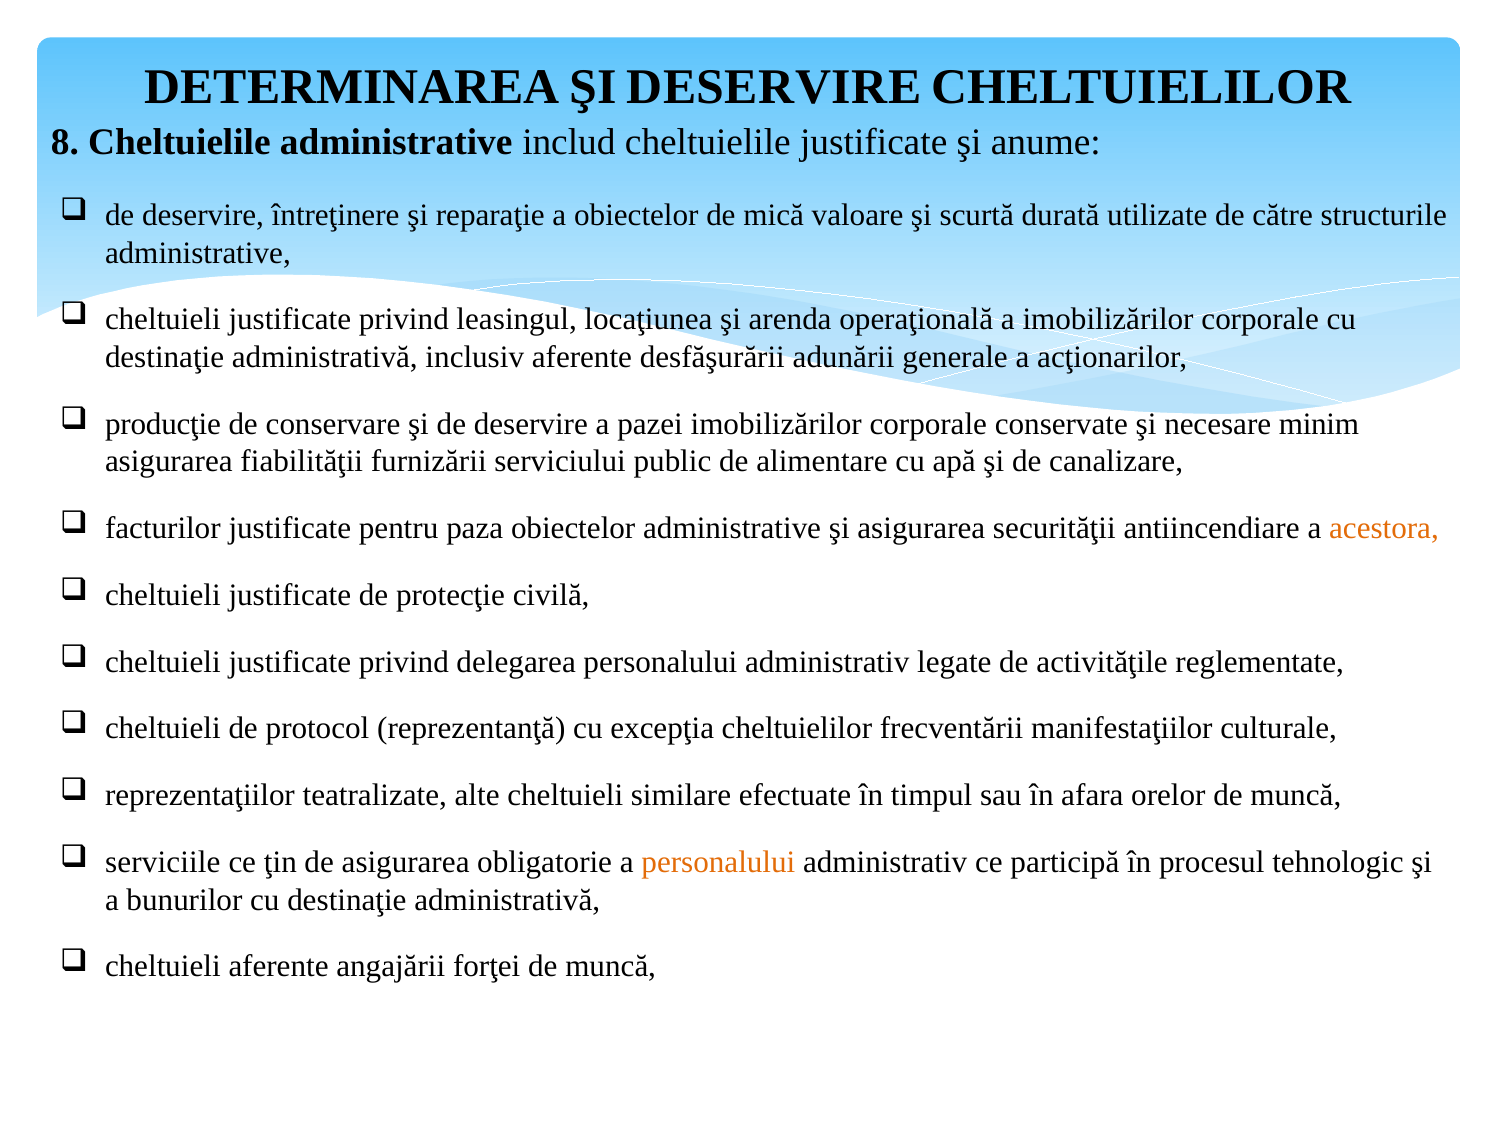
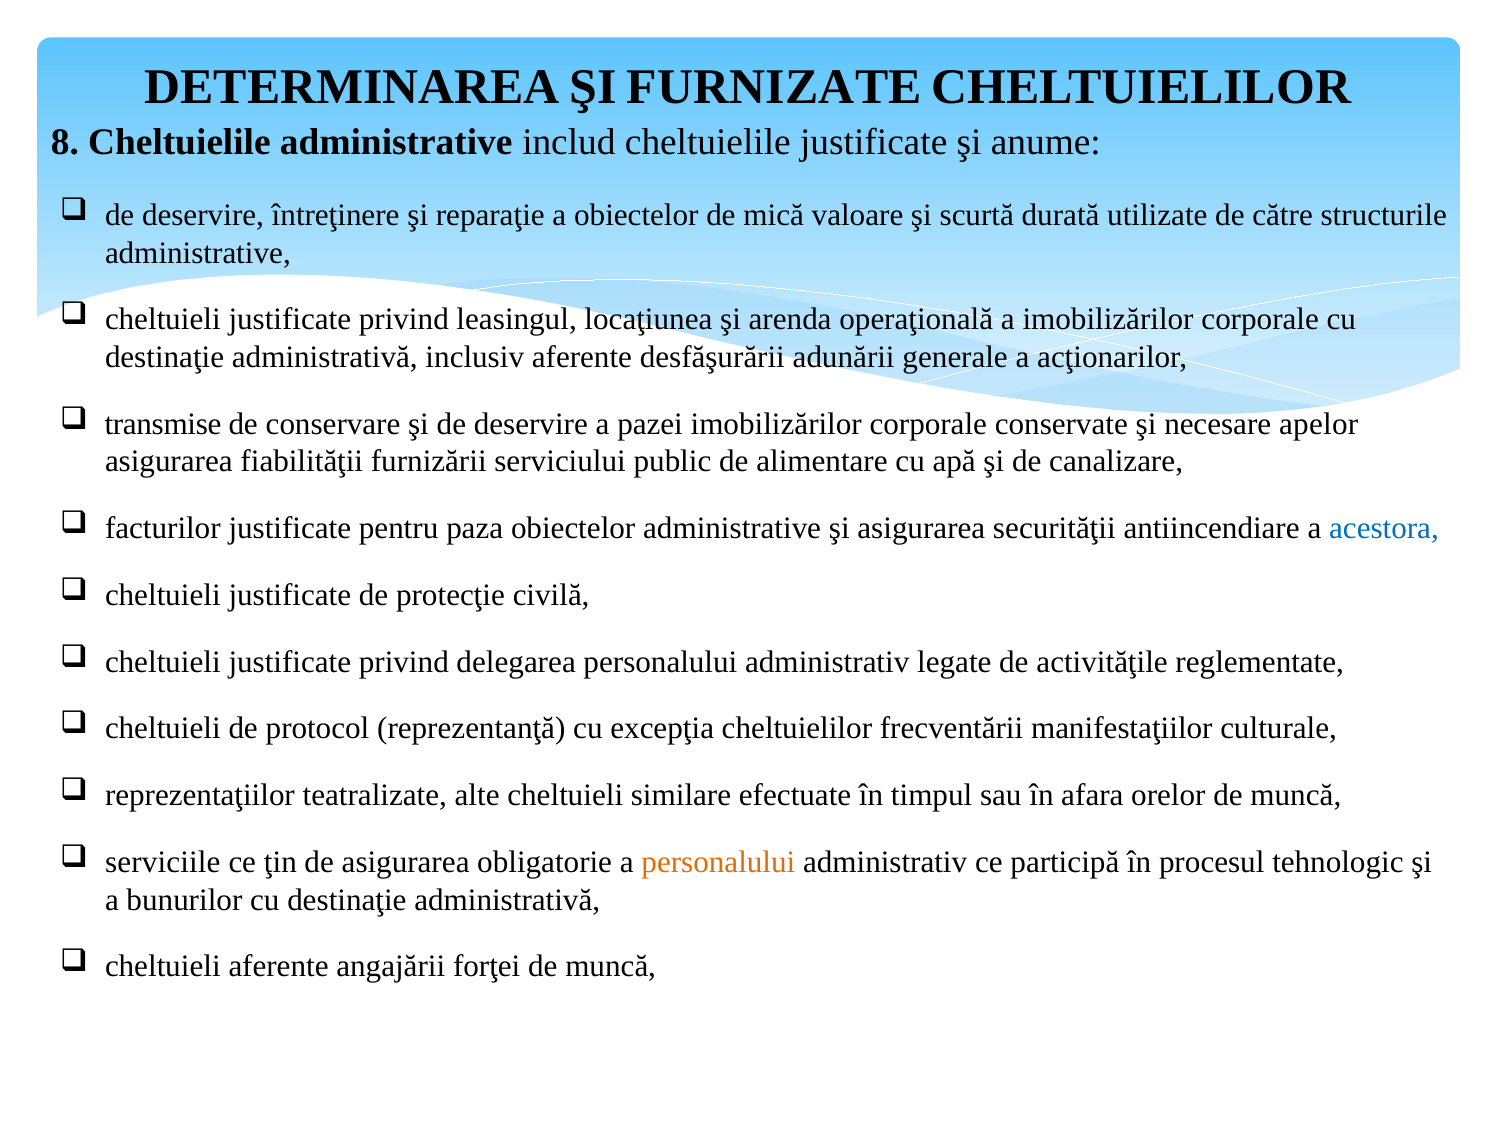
ŞI DESERVIRE: DESERVIRE -> FURNIZATE
producţie: producţie -> transmise
minim: minim -> apelor
acestora colour: orange -> blue
